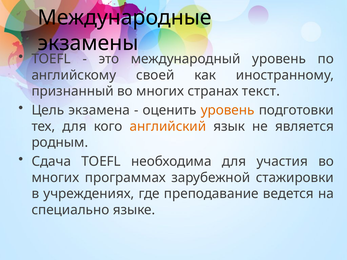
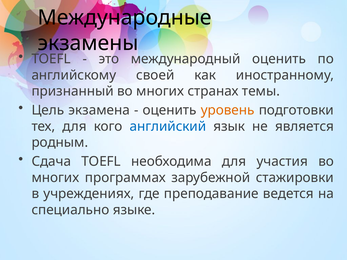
международный уровень: уровень -> оценить
текст: текст -> темы
английский colour: orange -> blue
